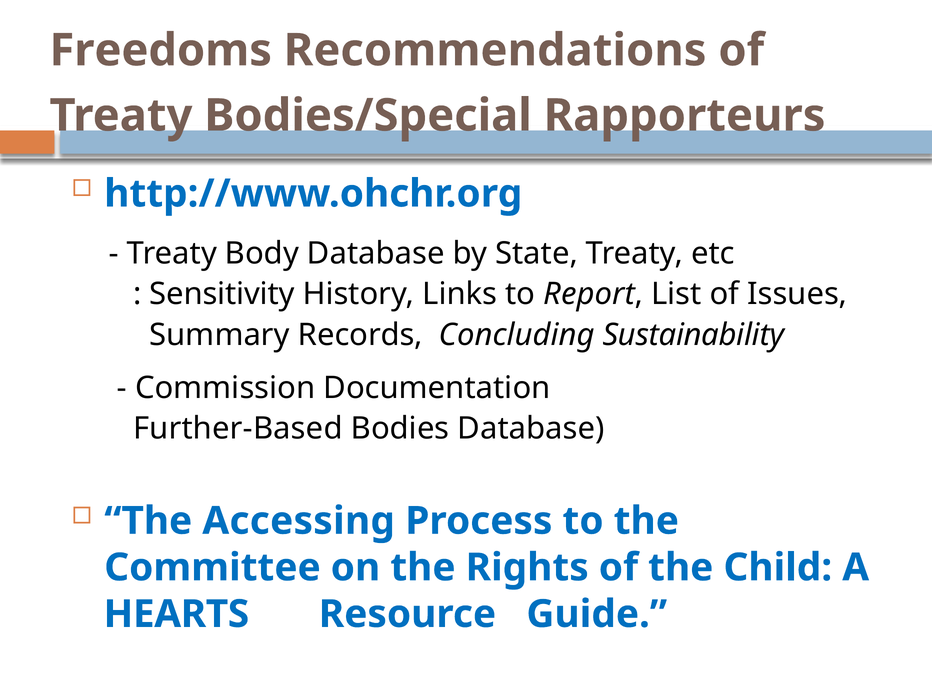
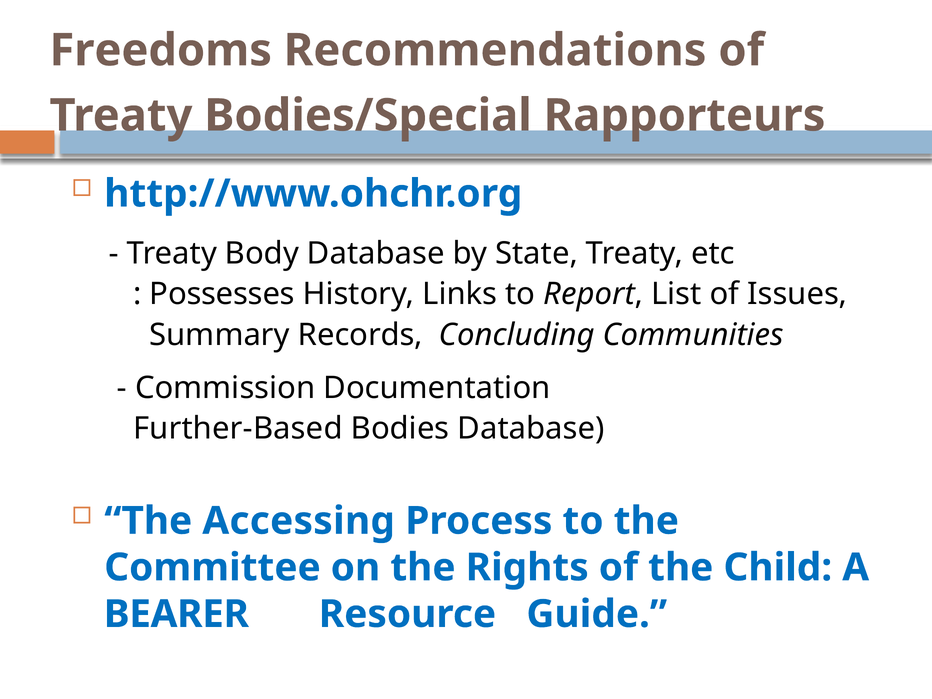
Sensitivity: Sensitivity -> Possesses
Sustainability: Sustainability -> Communities
HEARTS: HEARTS -> BEARER
